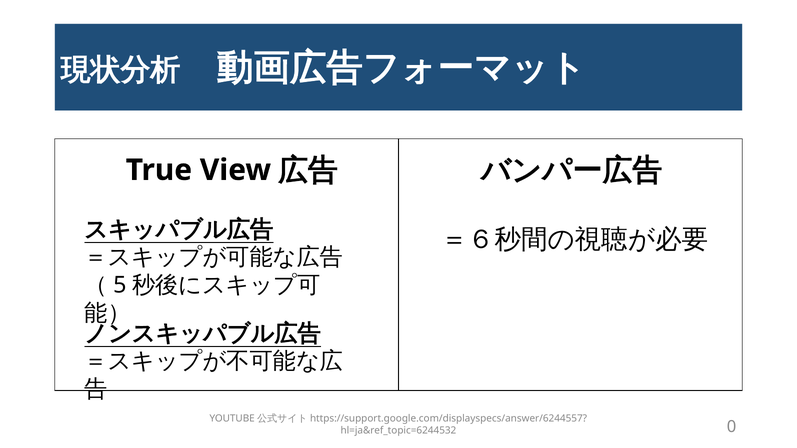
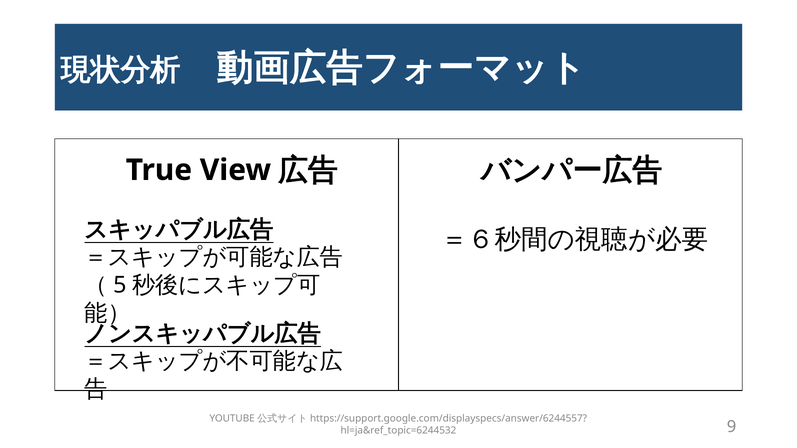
0: 0 -> 9
